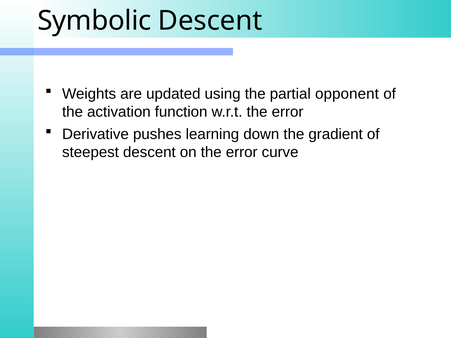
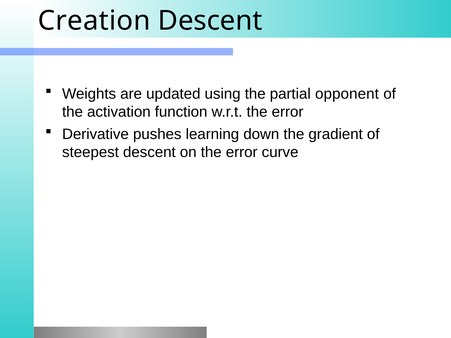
Symbolic: Symbolic -> Creation
